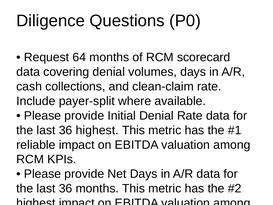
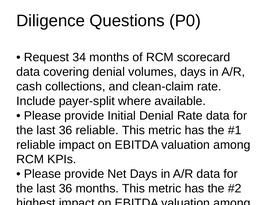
64: 64 -> 34
36 highest: highest -> reliable
